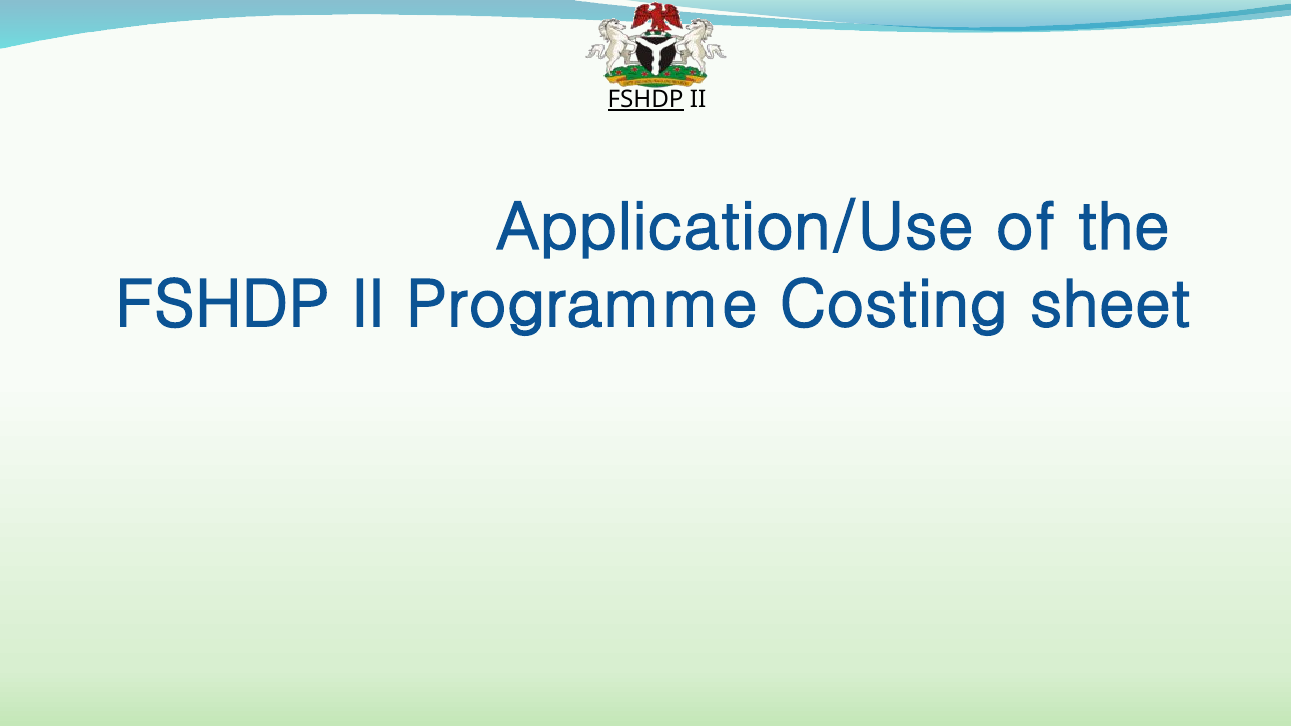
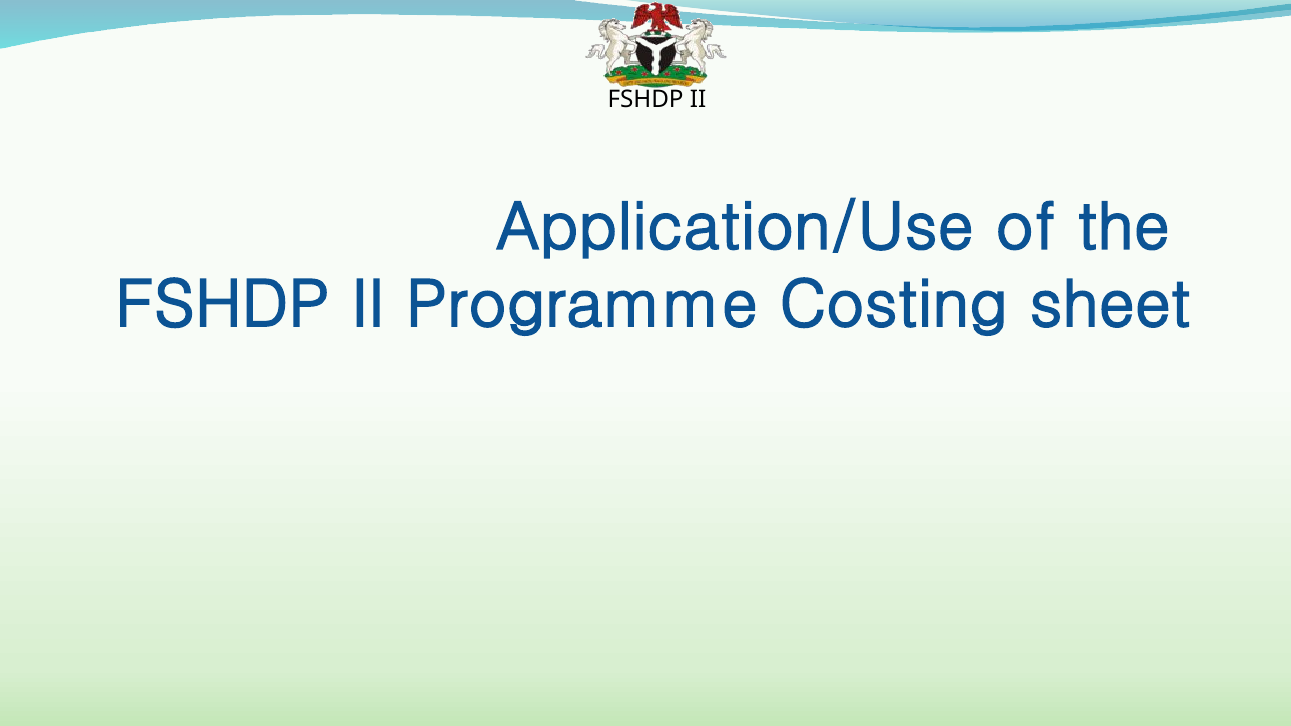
FSHDP at (646, 100) underline: present -> none
